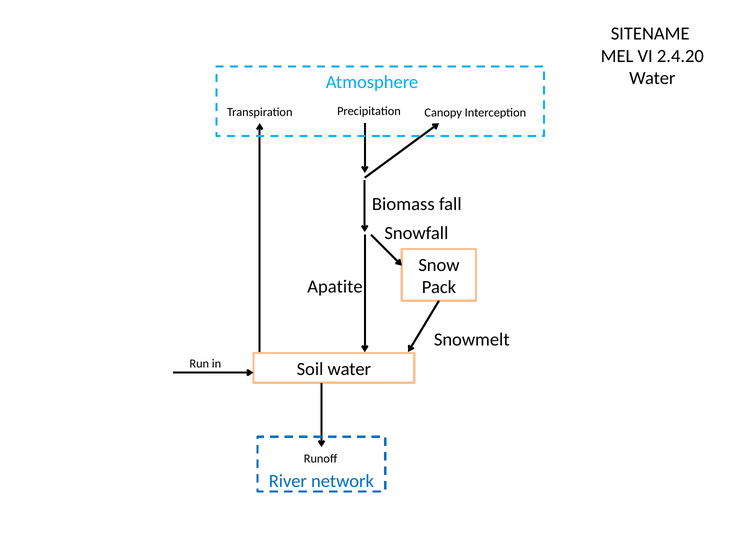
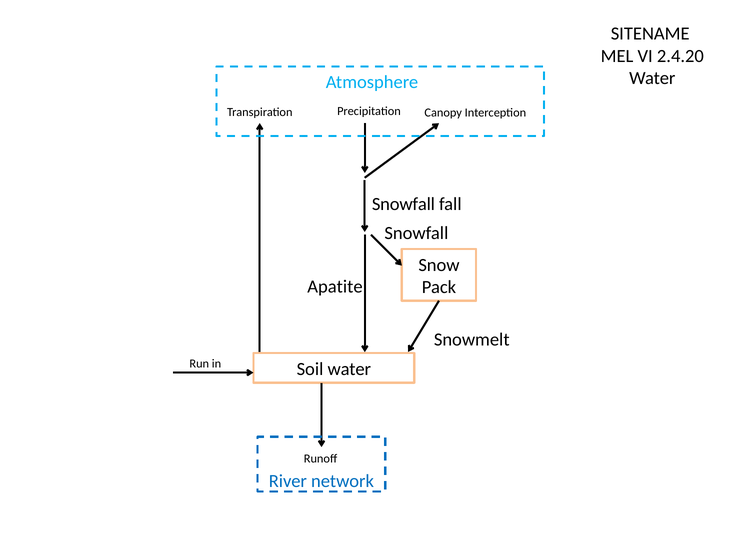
Biomass at (403, 204): Biomass -> Snowfall
